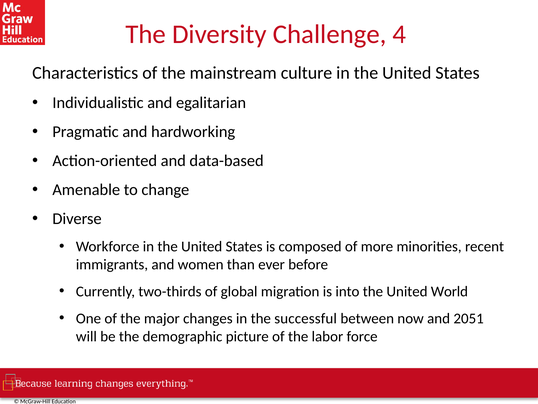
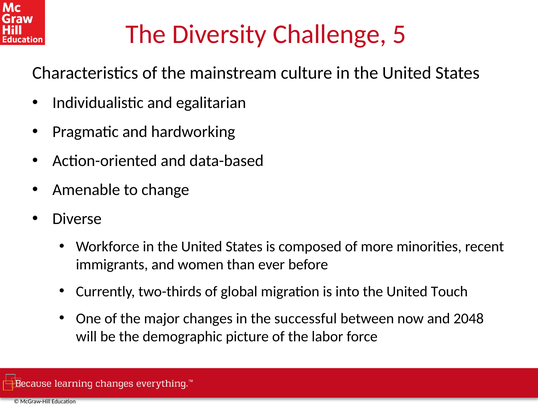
4: 4 -> 5
World: World -> Touch
2051: 2051 -> 2048
